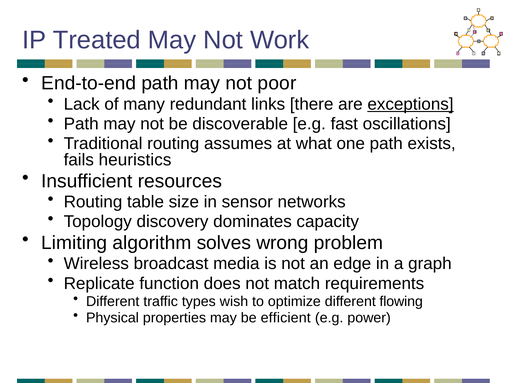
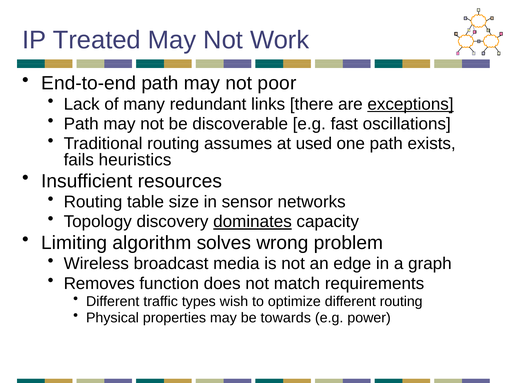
what: what -> used
dominates underline: none -> present
Replicate: Replicate -> Removes
different flowing: flowing -> routing
efficient: efficient -> towards
